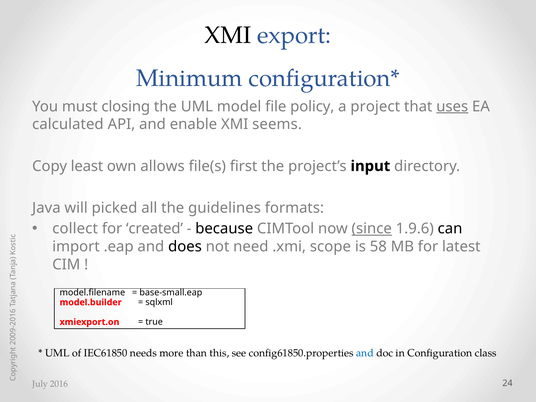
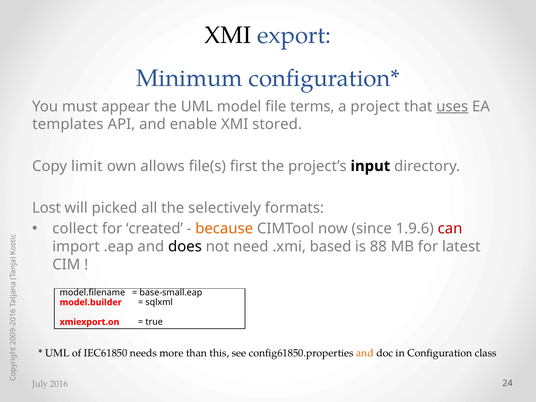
closing: closing -> appear
policy: policy -> terms
calculated: calculated -> templates
seems: seems -> stored
least: least -> limit
Java: Java -> Lost
guidelines: guidelines -> selectively
because colour: black -> orange
since underline: present -> none
can colour: black -> red
scope: scope -> based
58: 58 -> 88
and at (365, 353) colour: blue -> orange
